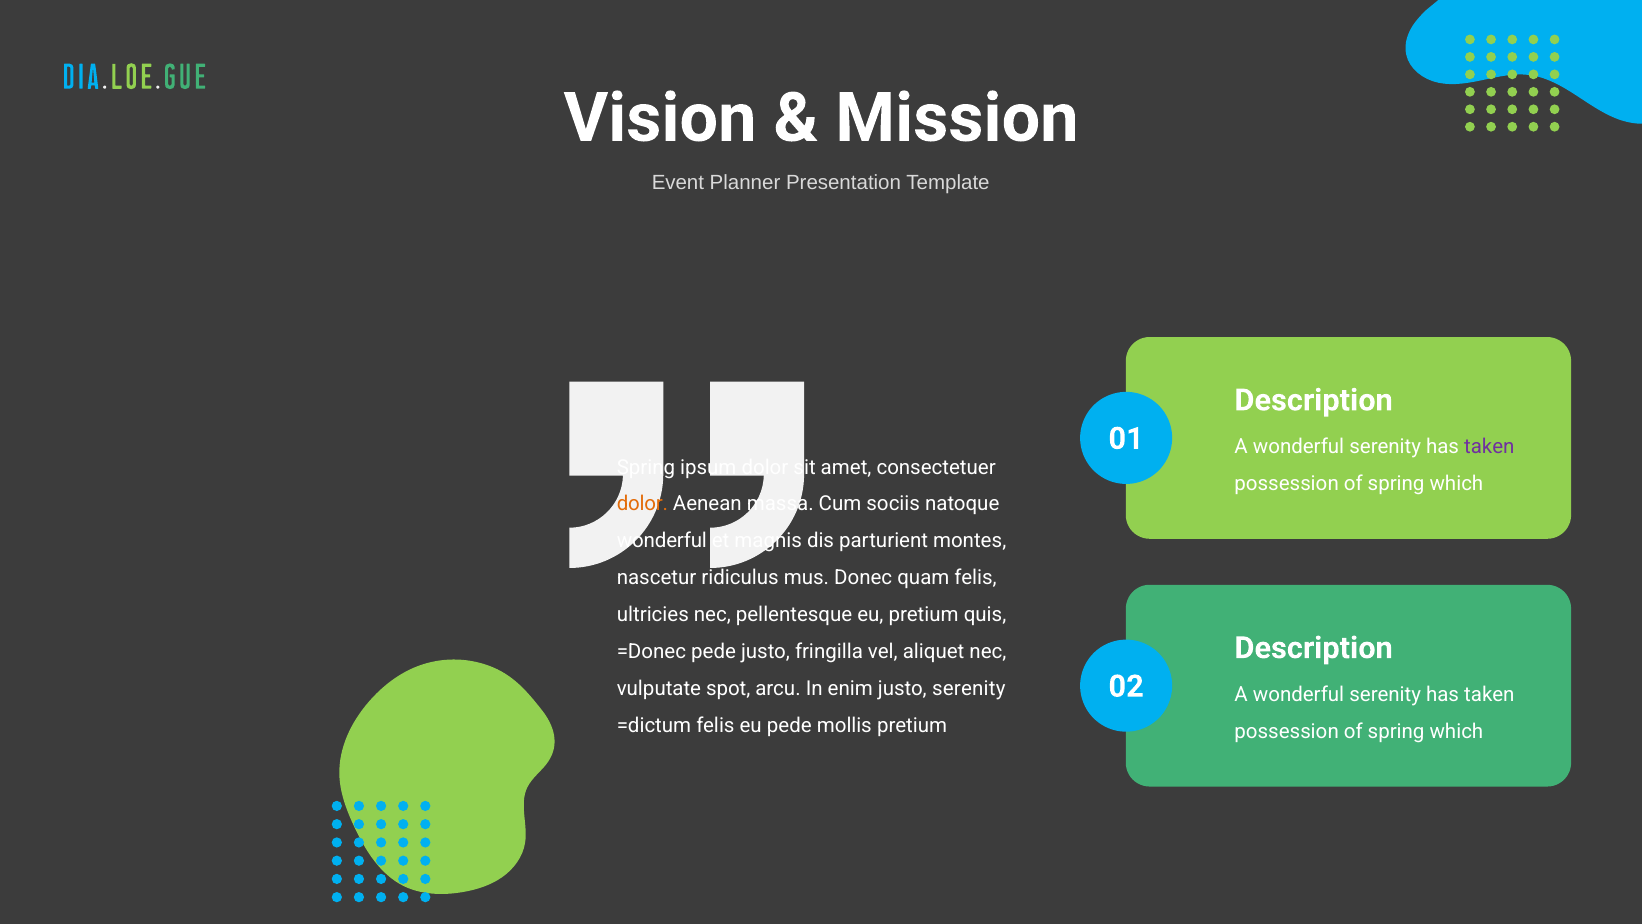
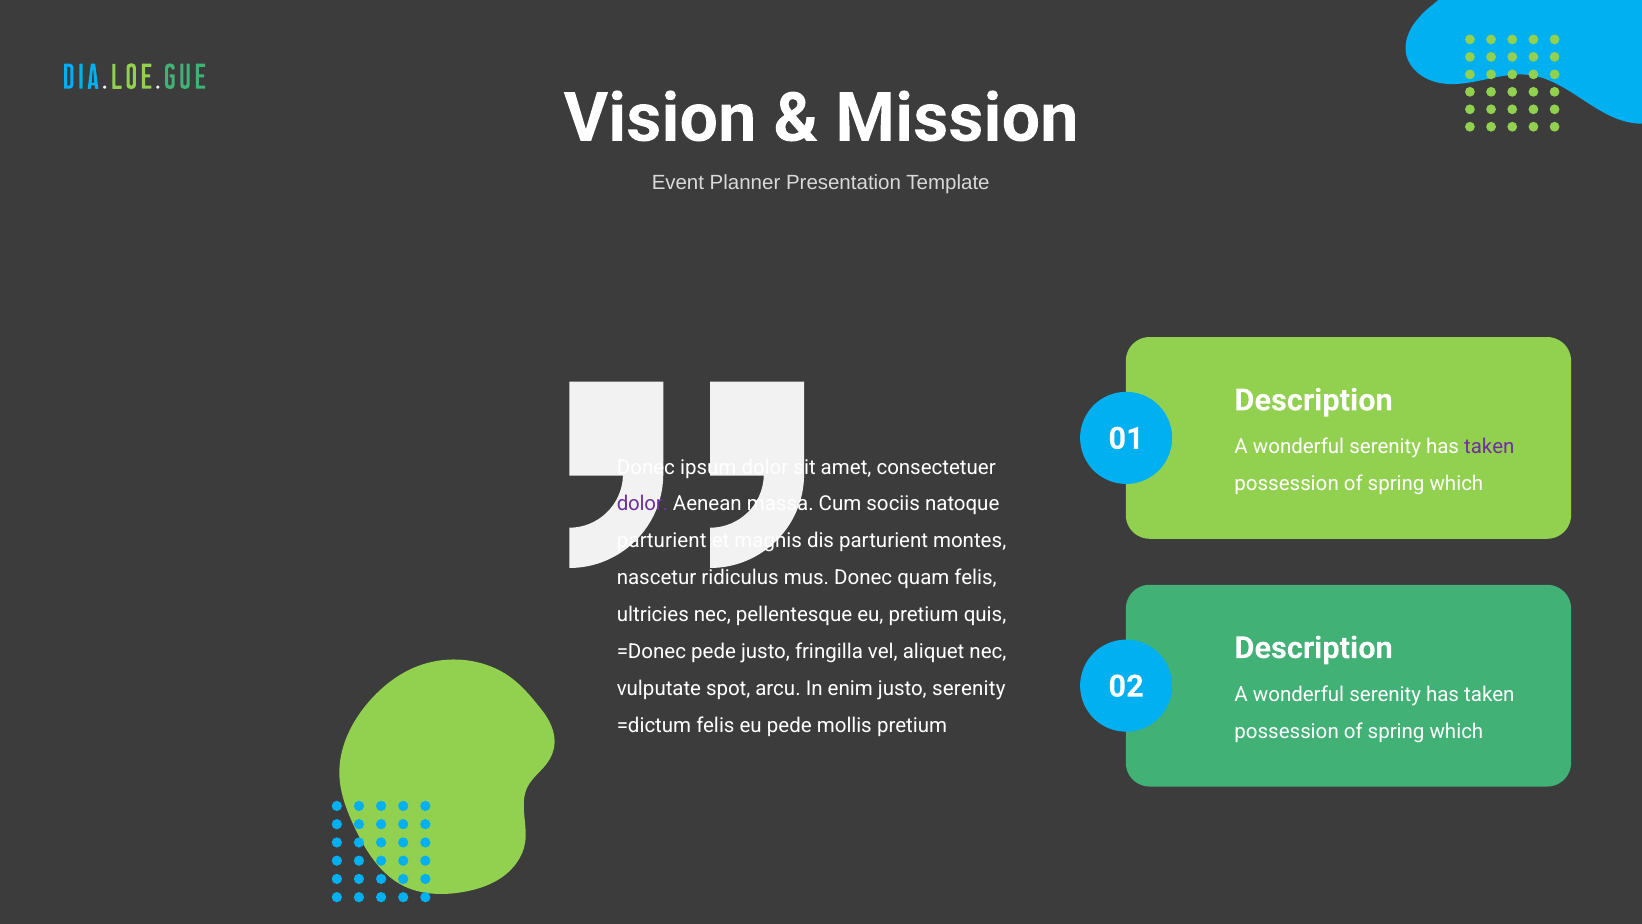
Spring at (646, 467): Spring -> Donec
dolor at (642, 504) colour: orange -> purple
wonderful at (662, 541): wonderful -> parturient
